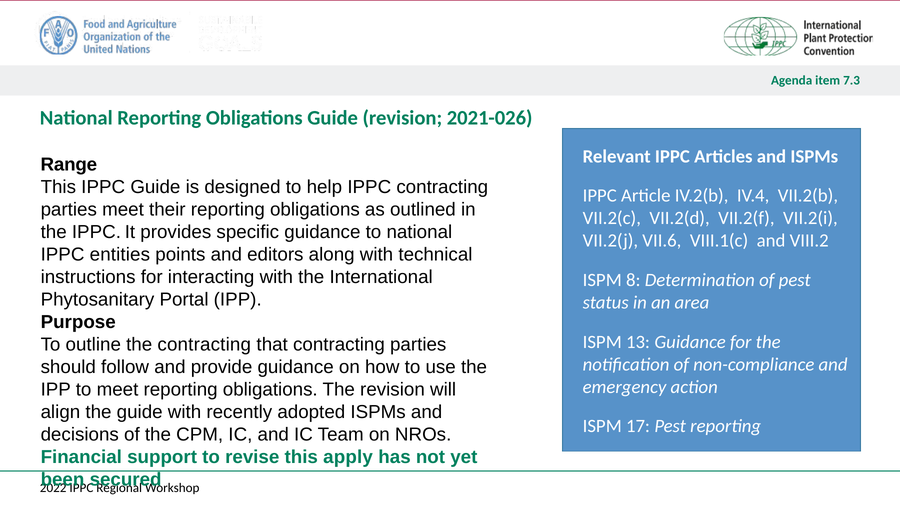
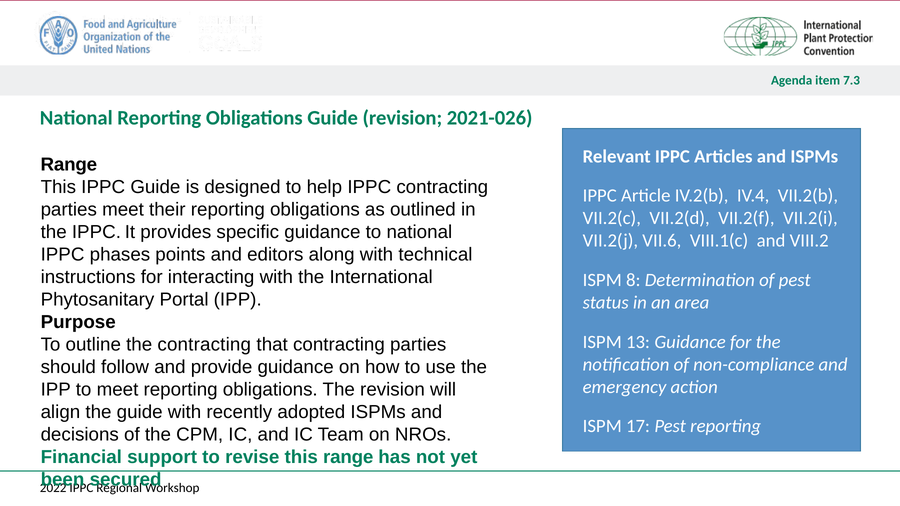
entities: entities -> phases
this apply: apply -> range
